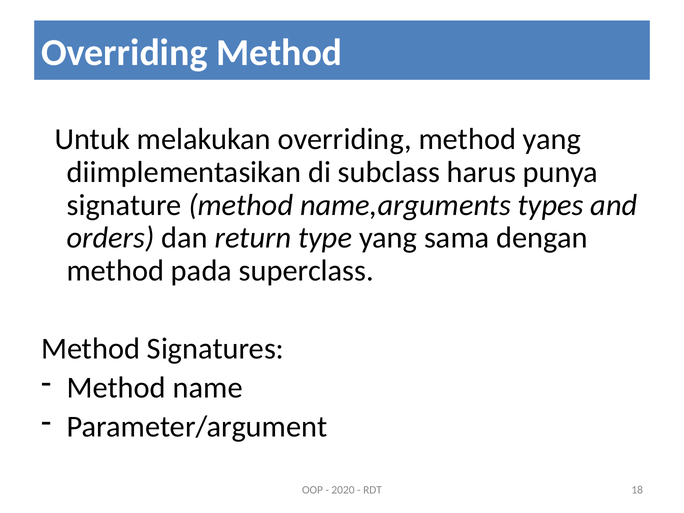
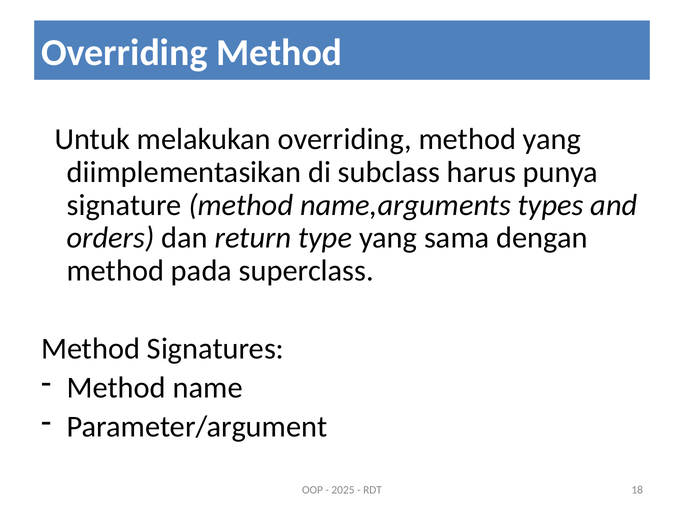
2020: 2020 -> 2025
